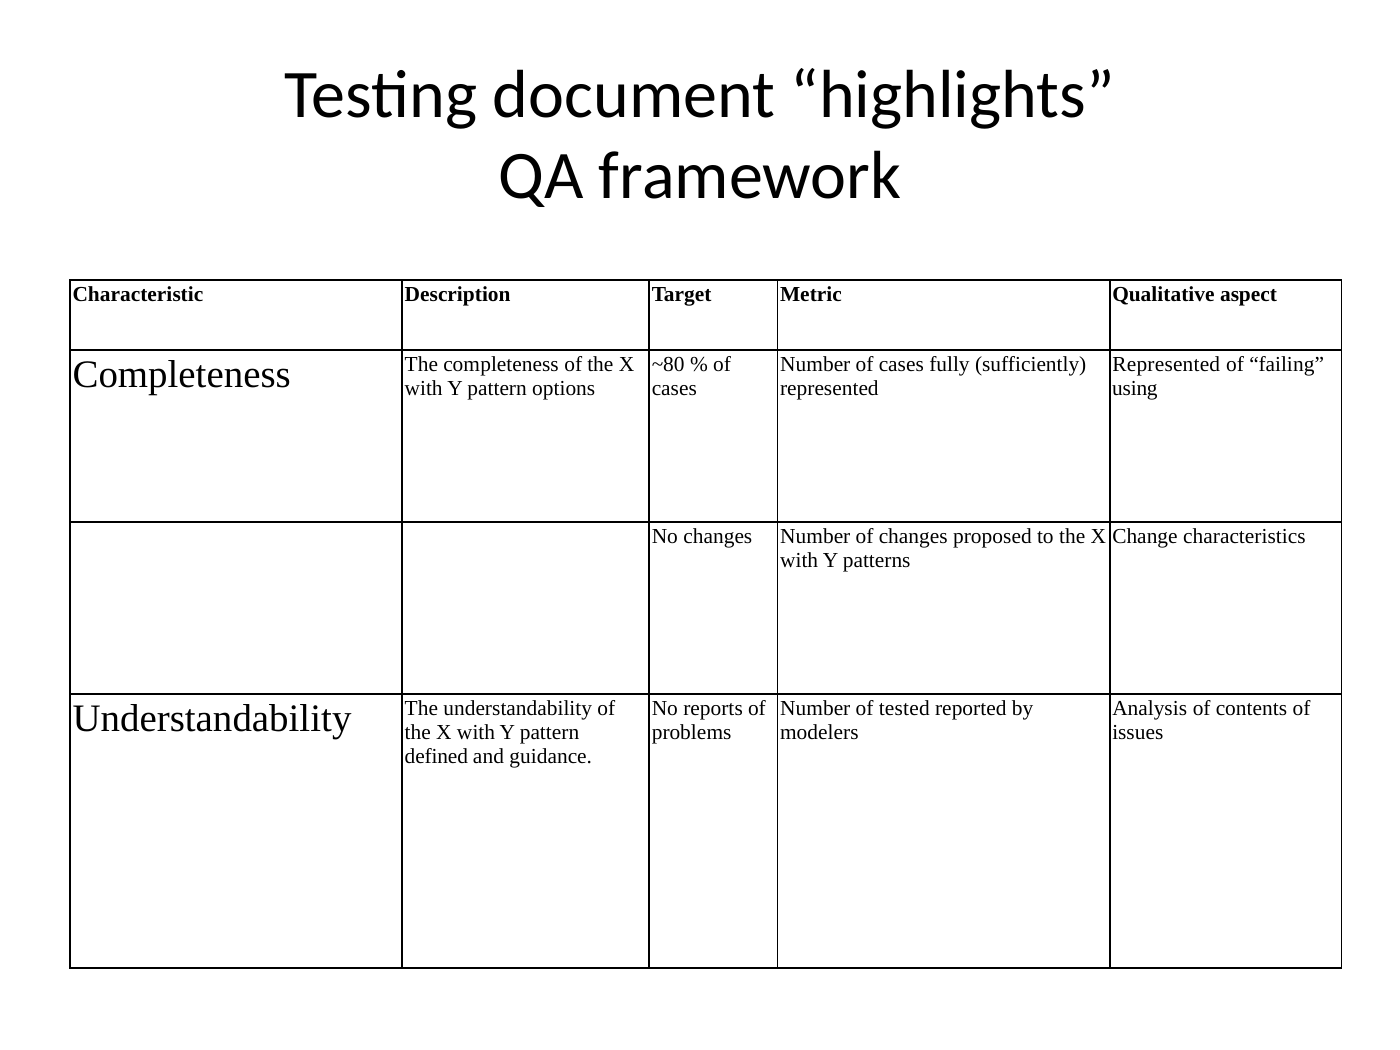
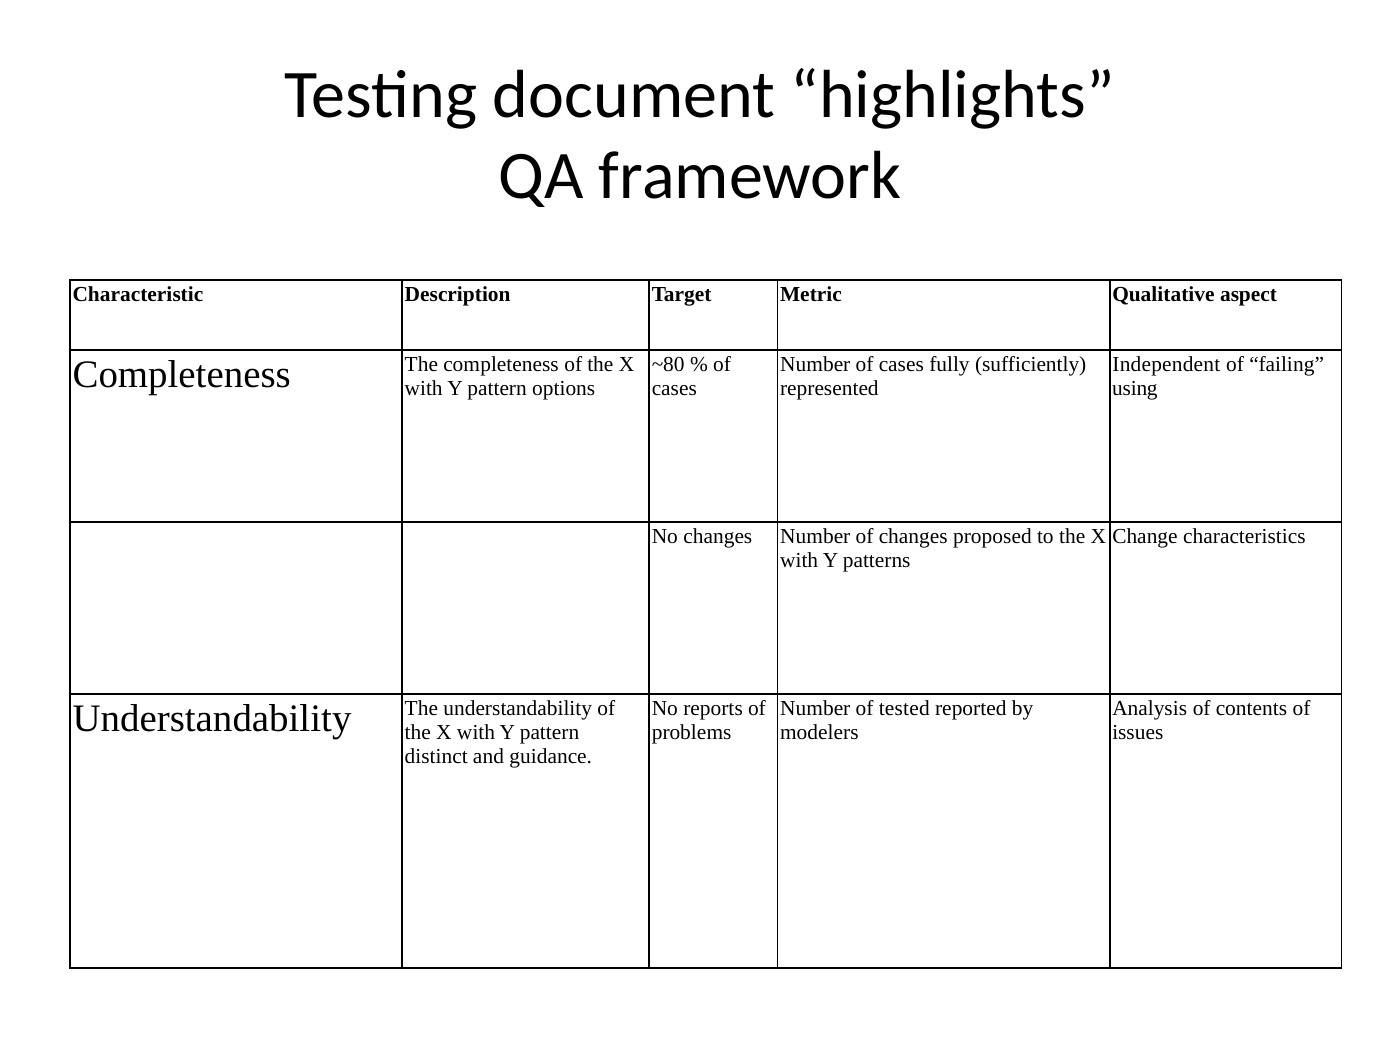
Represented at (1166, 365): Represented -> Independent
defined: defined -> distinct
